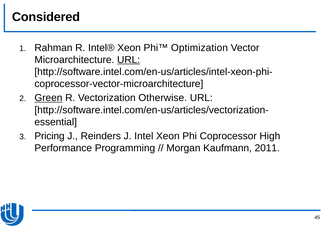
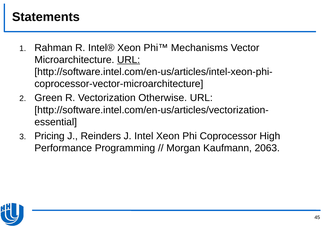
Considered: Considered -> Statements
Optimization: Optimization -> Mechanisms
Green underline: present -> none
2011: 2011 -> 2063
